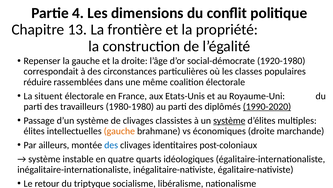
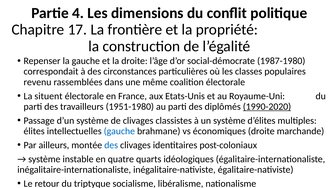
13: 13 -> 17
1920-1980: 1920-1980 -> 1987-1980
réduire: réduire -> revenu
1980-1980: 1980-1980 -> 1951-1980
système at (229, 120) underline: present -> none
gauche at (119, 131) colour: orange -> blue
